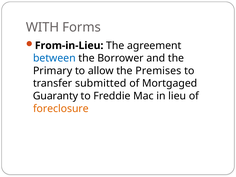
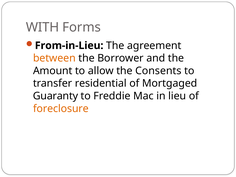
between colour: blue -> orange
Primary: Primary -> Amount
Premises: Premises -> Consents
submitted: submitted -> residential
